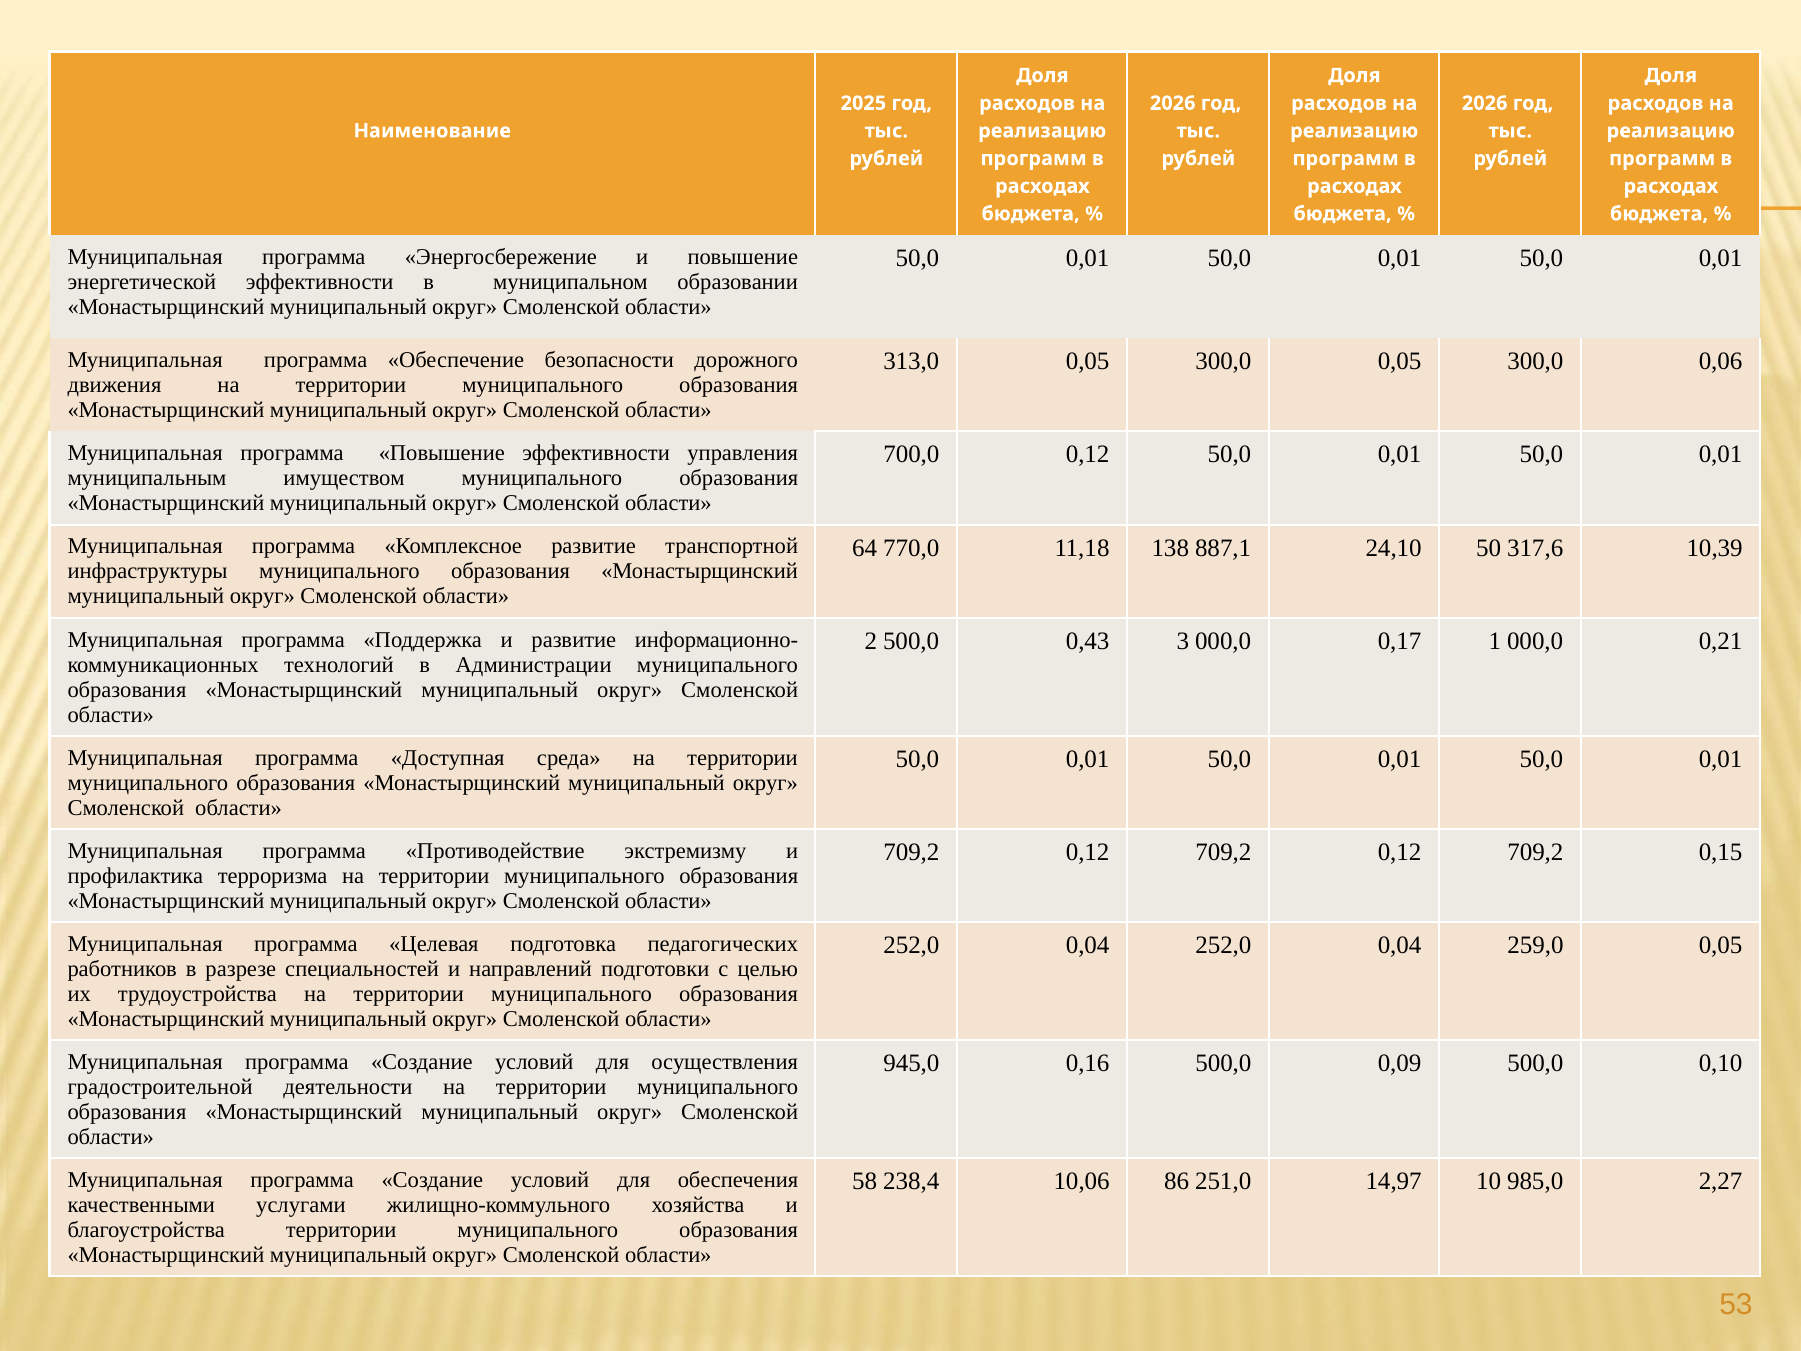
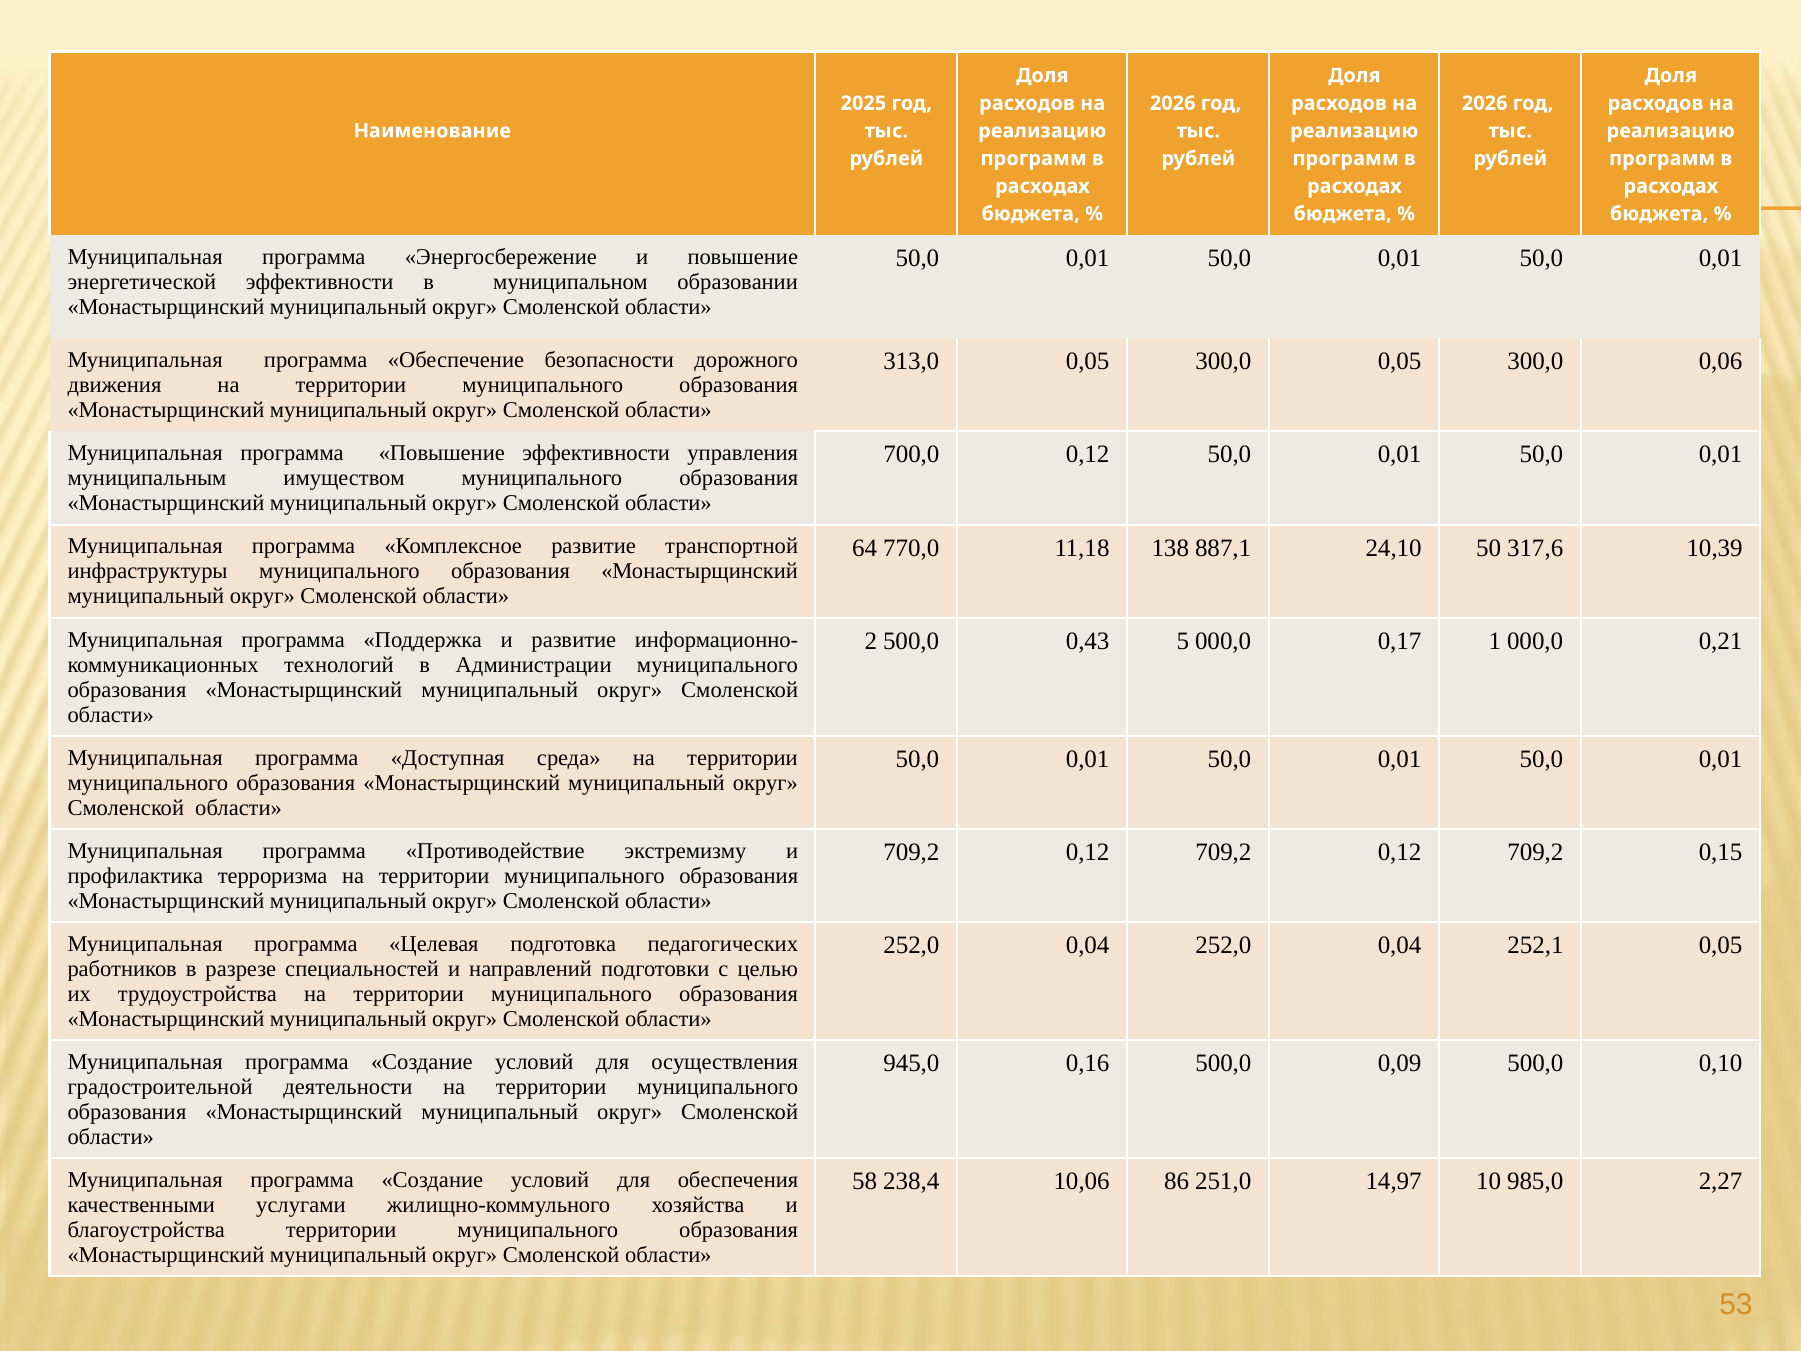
3: 3 -> 5
259,0: 259,0 -> 252,1
